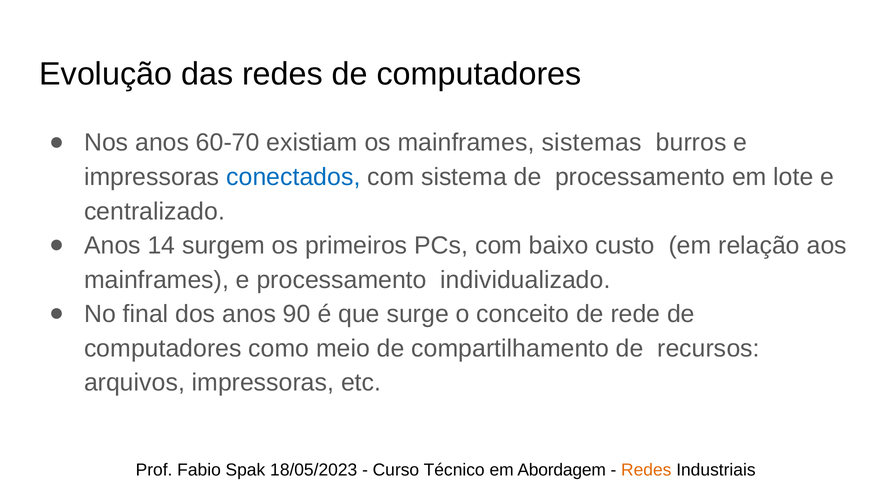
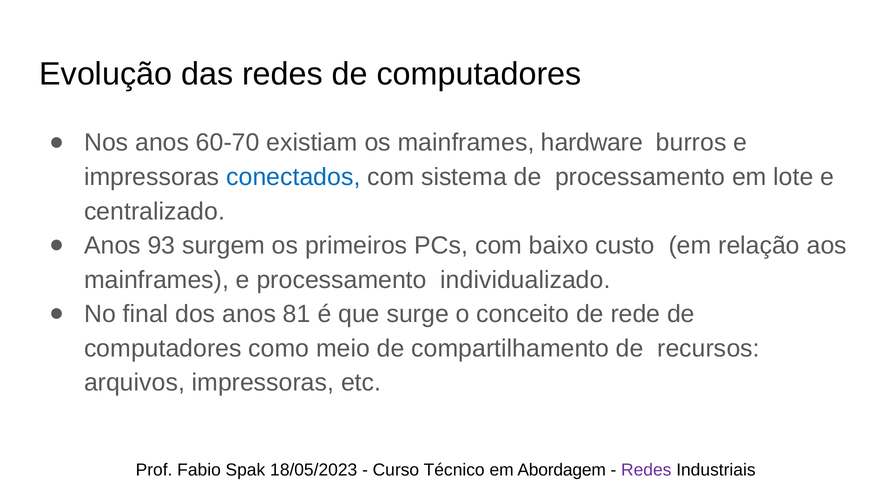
sistemas: sistemas -> hardware
14: 14 -> 93
90: 90 -> 81
Redes at (646, 470) colour: orange -> purple
